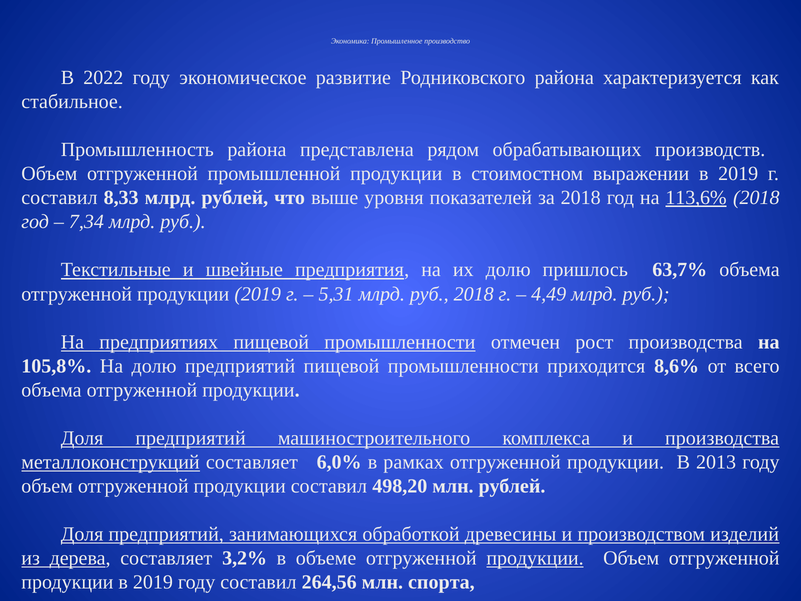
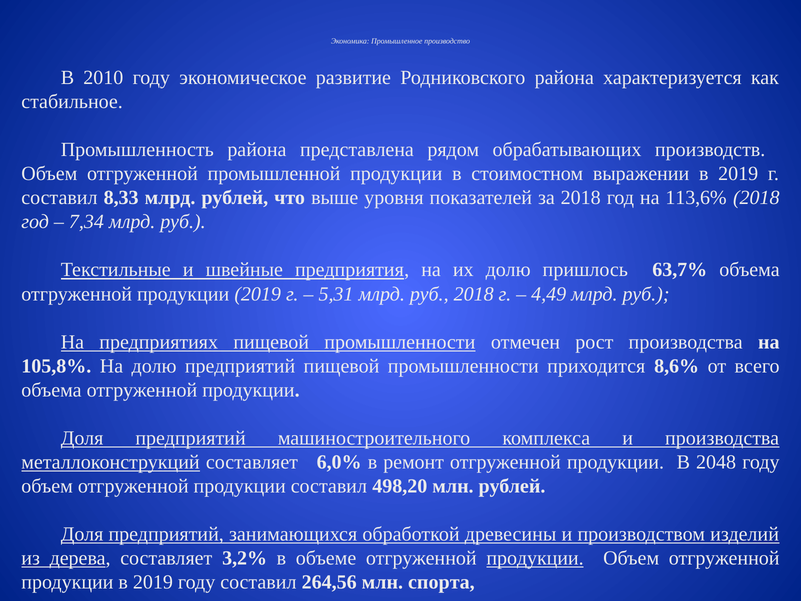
2022: 2022 -> 2010
113,6% underline: present -> none
рамках: рамках -> ремонт
2013: 2013 -> 2048
